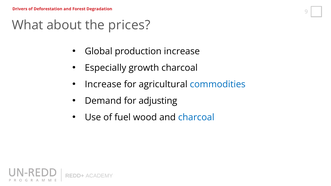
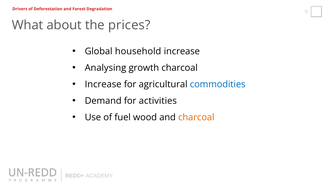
production: production -> household
Especially: Especially -> Analysing
adjusting: adjusting -> activities
charcoal at (196, 118) colour: blue -> orange
